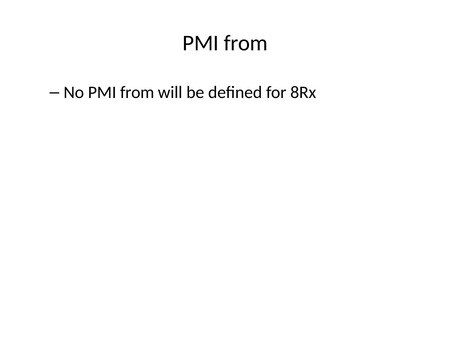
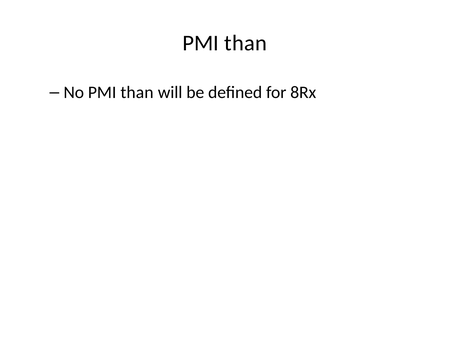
from at (246, 43): from -> than
No PMI from: from -> than
